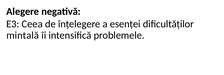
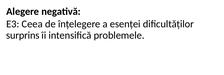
mintală: mintală -> surprins
